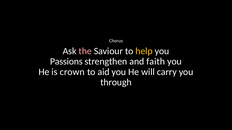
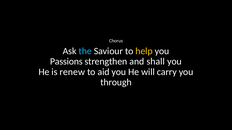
the colour: pink -> light blue
faith: faith -> shall
crown: crown -> renew
